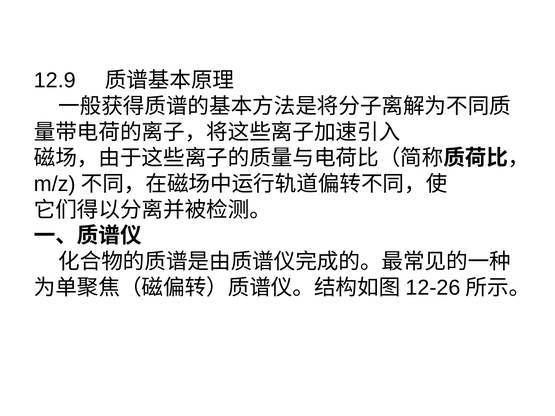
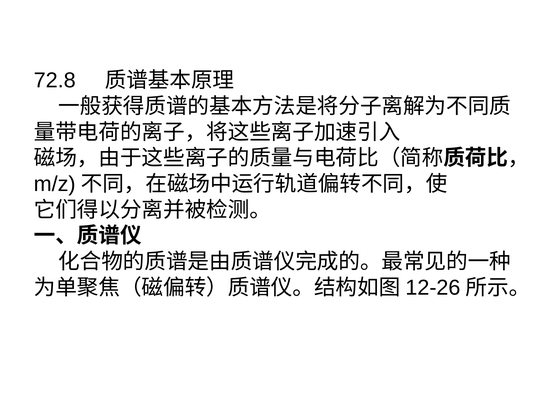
12.9: 12.9 -> 72.8
